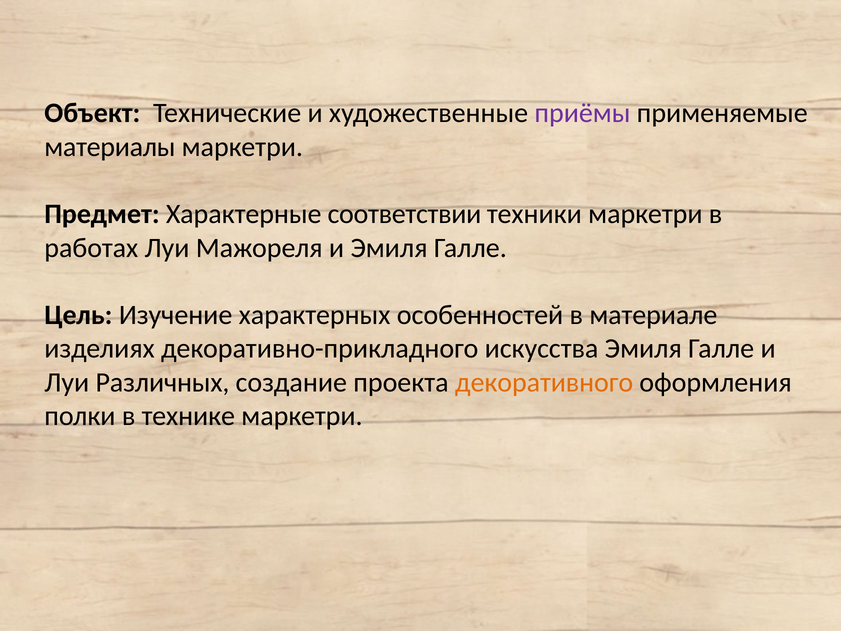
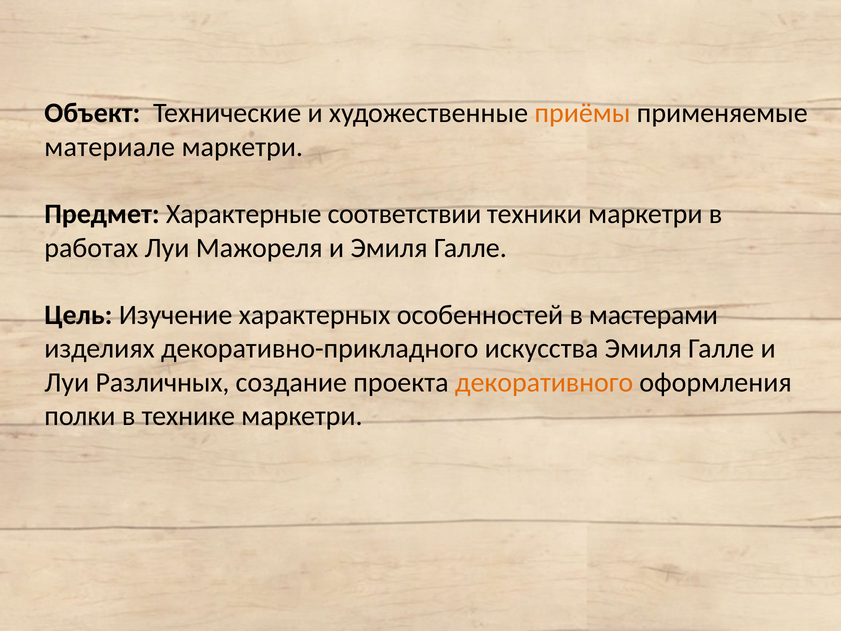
приёмы colour: purple -> orange
материалы: материалы -> материале
материале: материале -> мастерами
